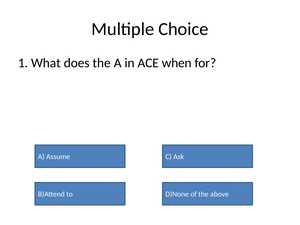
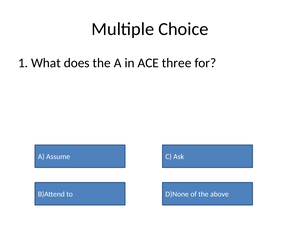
when: when -> three
